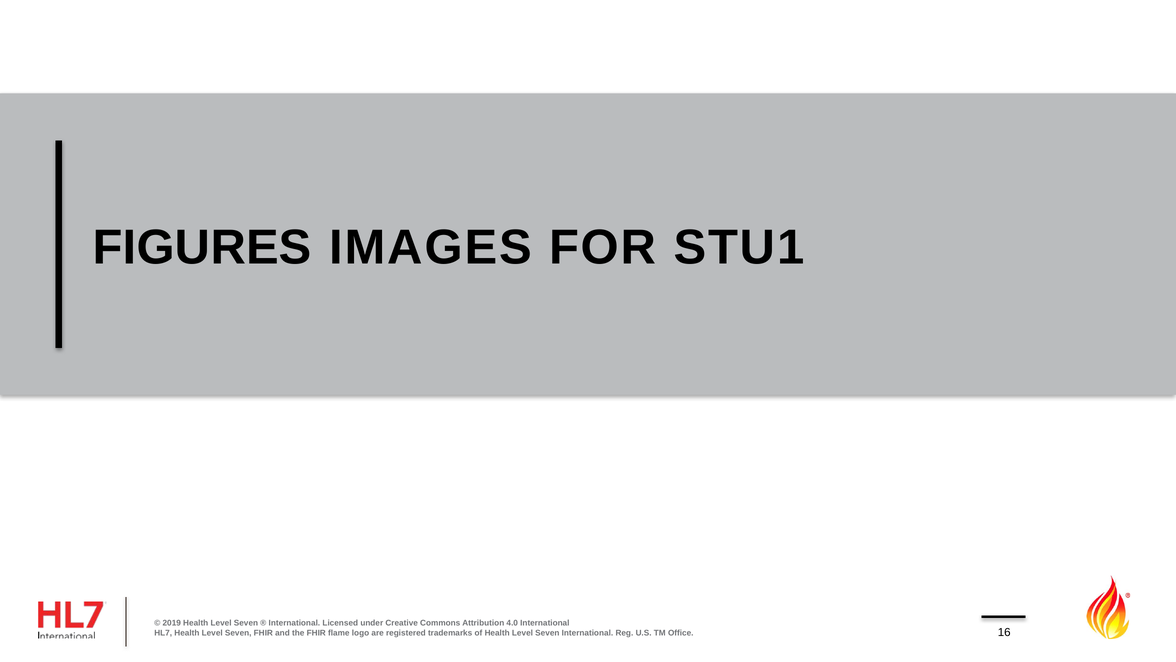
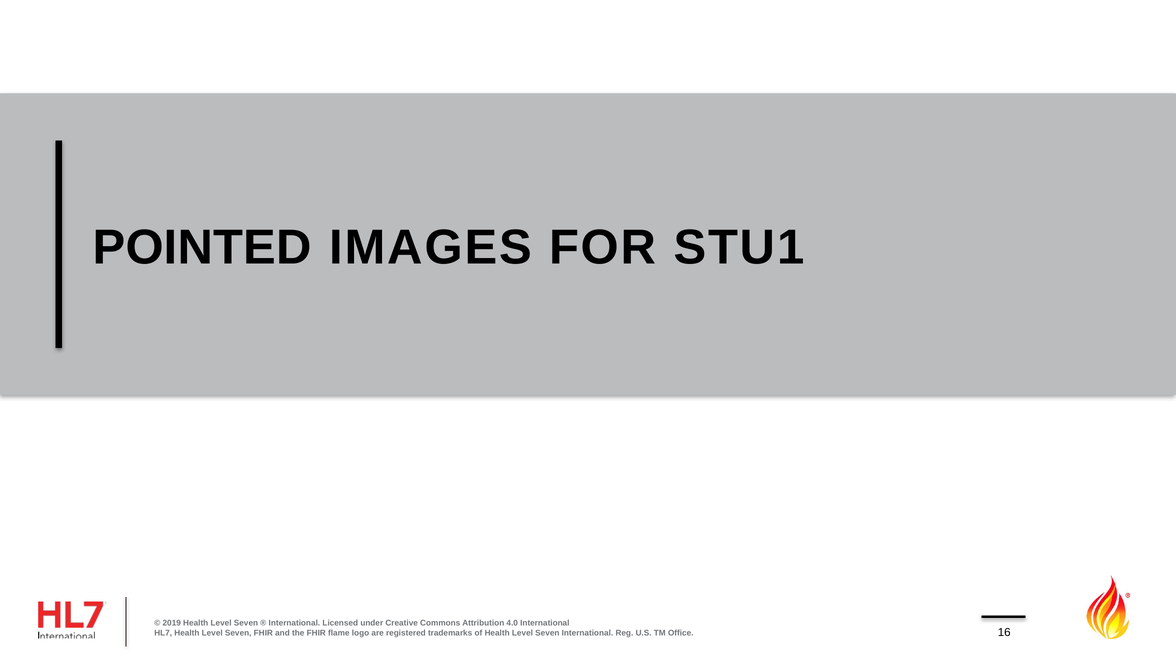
FIGURES: FIGURES -> POINTED
